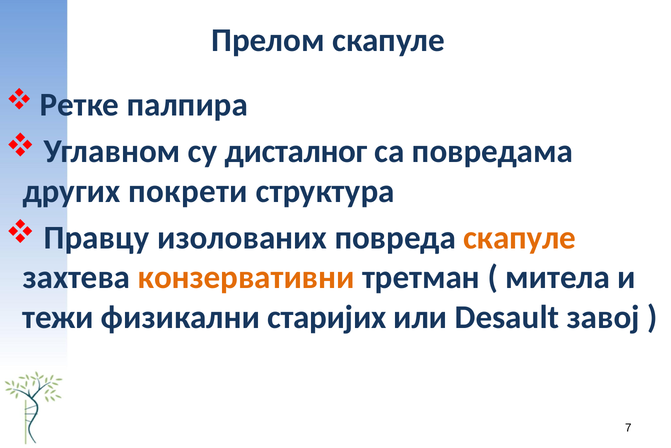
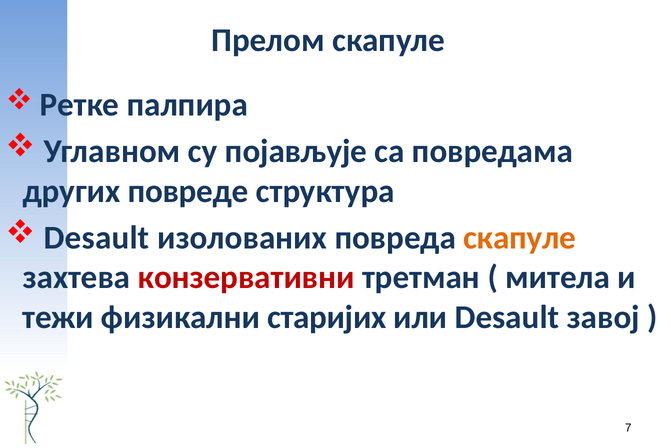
дисталног: дисталног -> појављује
покрети: покрети -> повреде
Правцу at (97, 237): Правцу -> Desault
конзервативни colour: orange -> red
